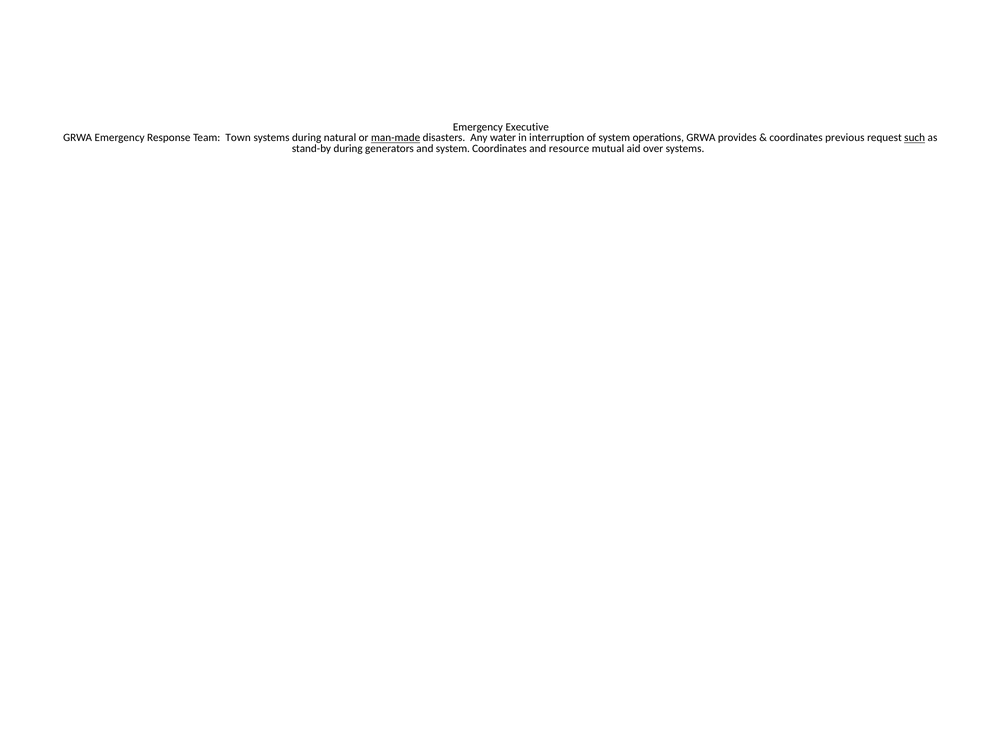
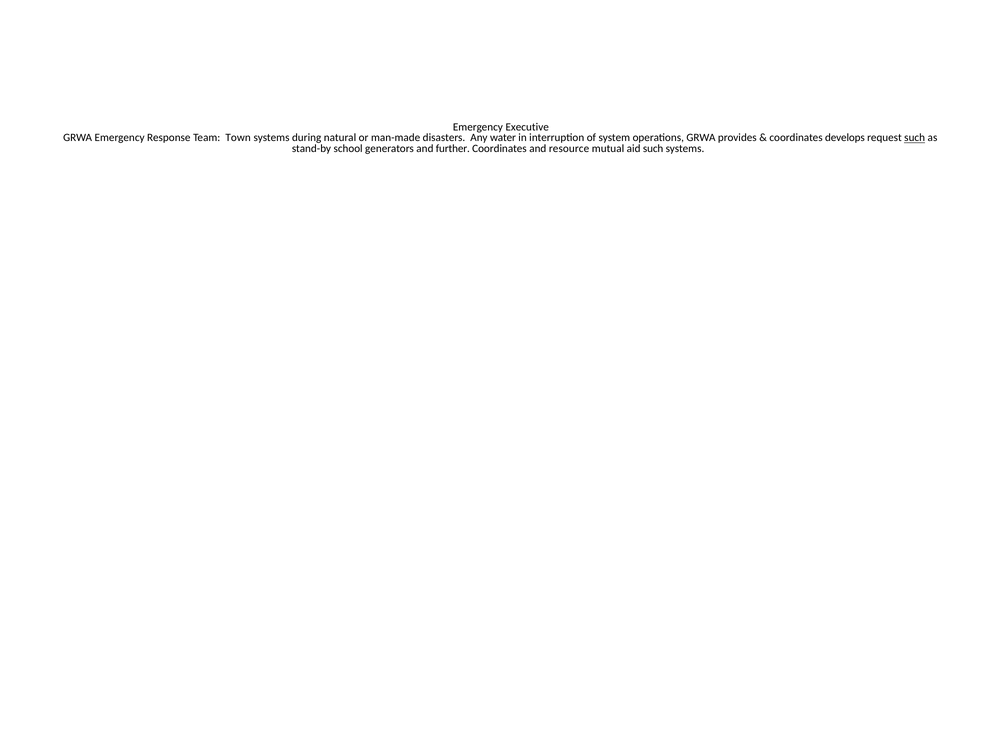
man-made underline: present -> none
previous: previous -> develops
stand-by during: during -> school
and system: system -> further
aid over: over -> such
